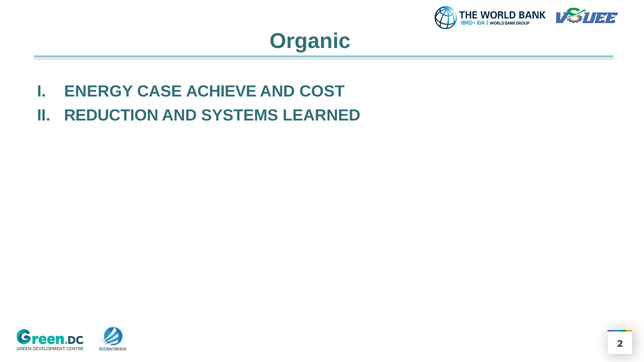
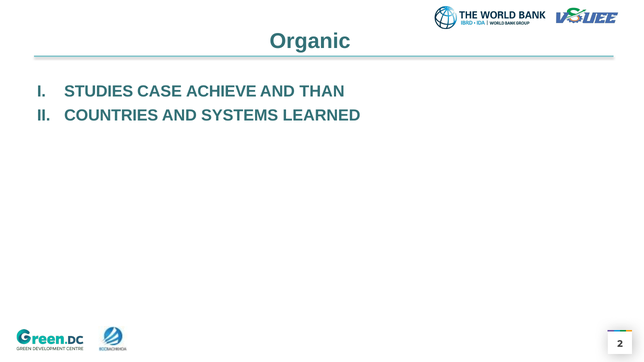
ENERGY: ENERGY -> STUDIES
COST: COST -> THAN
REDUCTION: REDUCTION -> COUNTRIES
